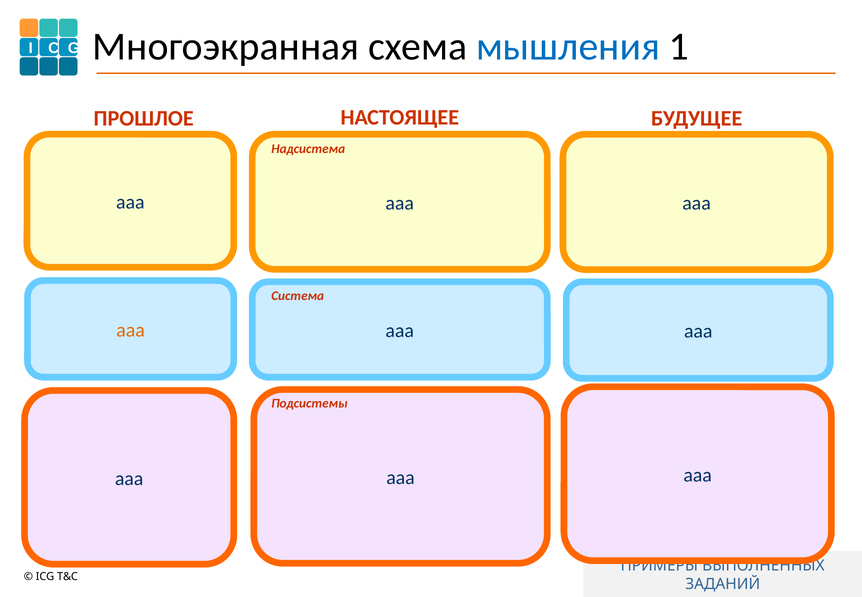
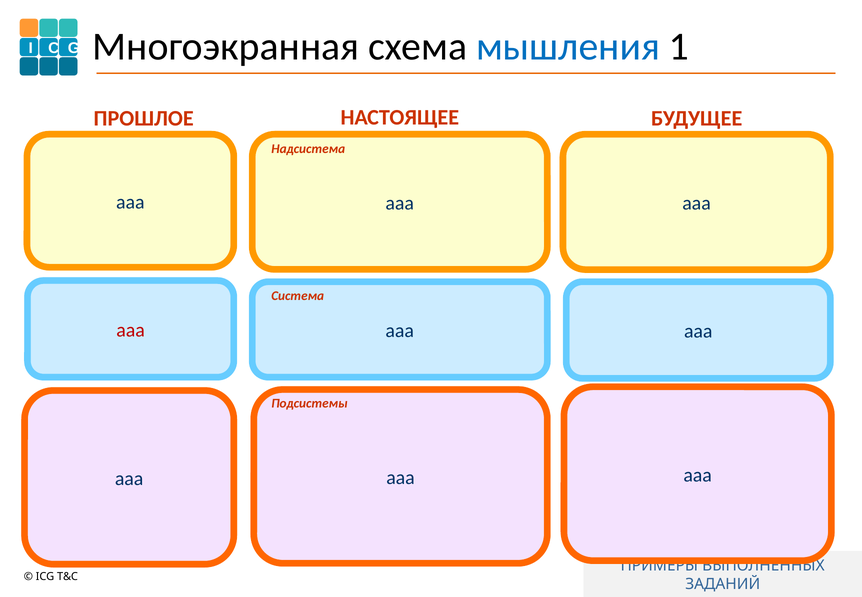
aaa at (131, 330) colour: orange -> red
